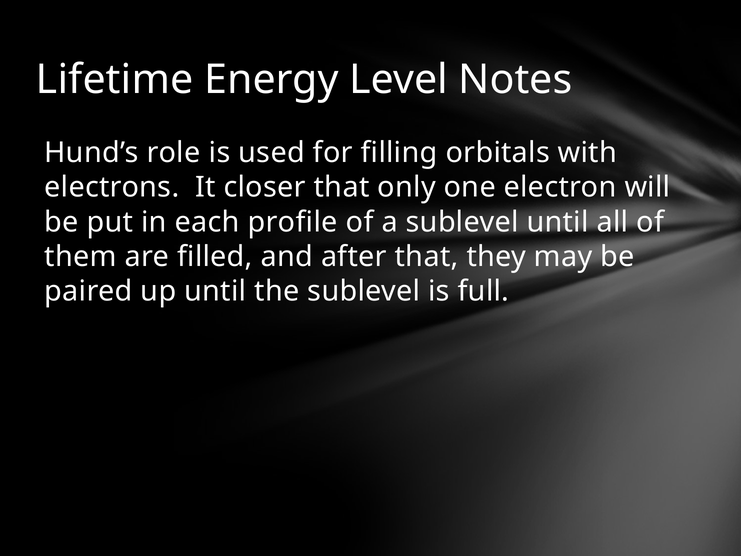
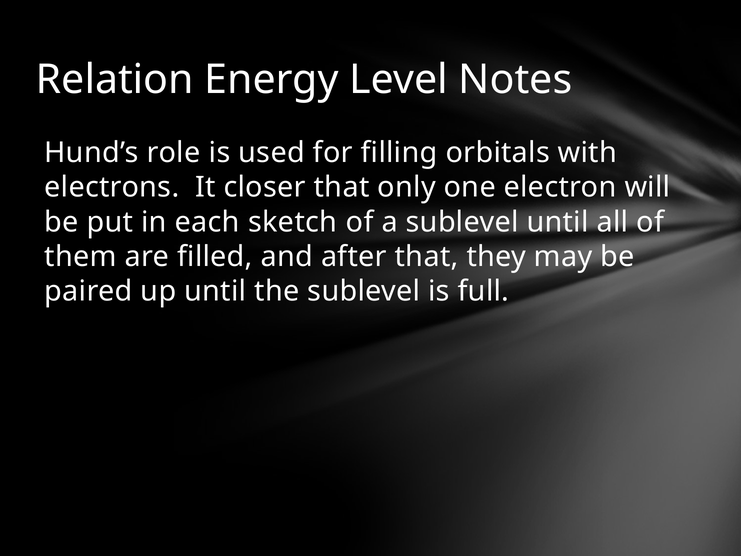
Lifetime: Lifetime -> Relation
profile: profile -> sketch
